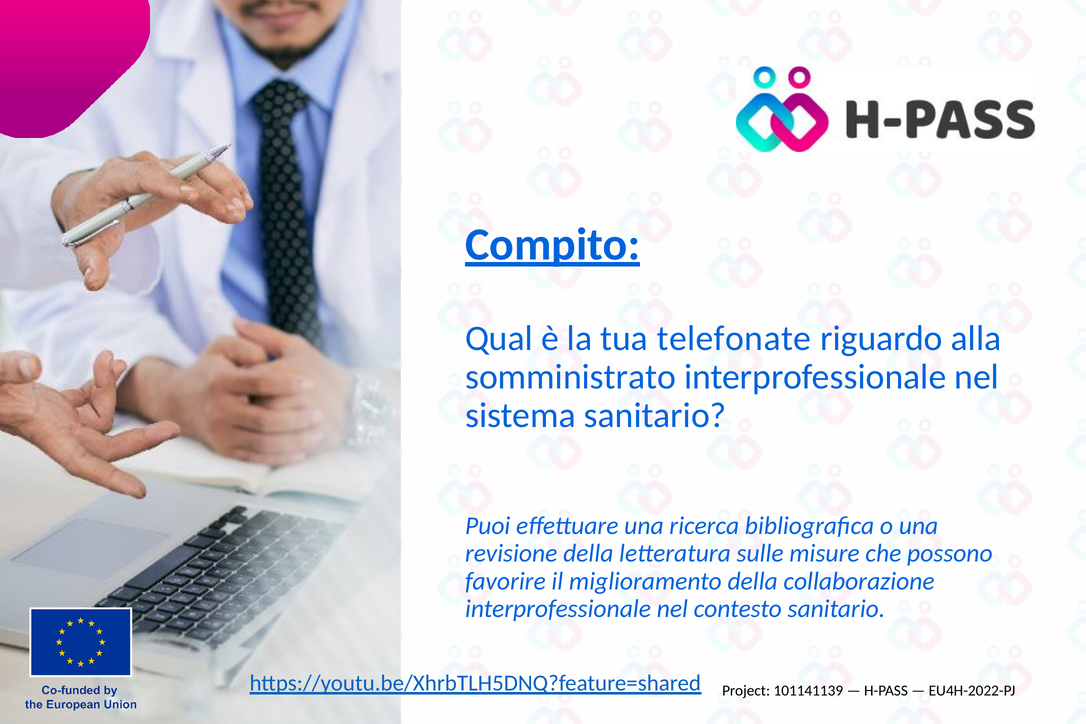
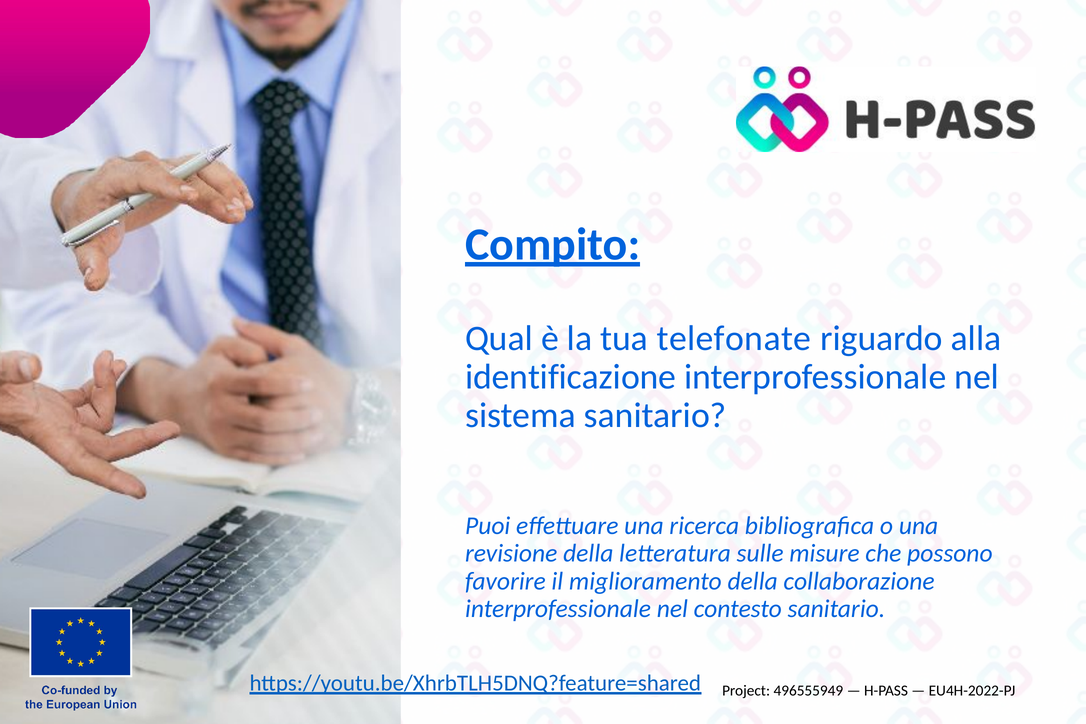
somministrato: somministrato -> identificazione
101141139: 101141139 -> 496555949
